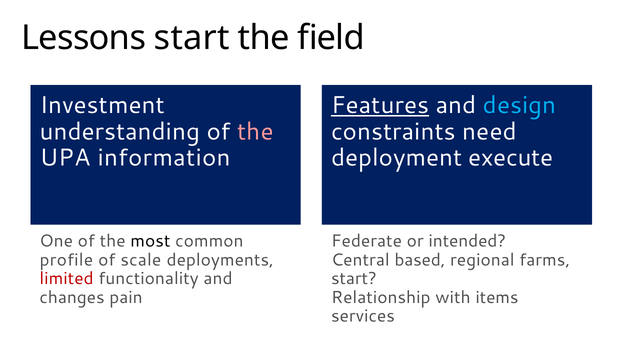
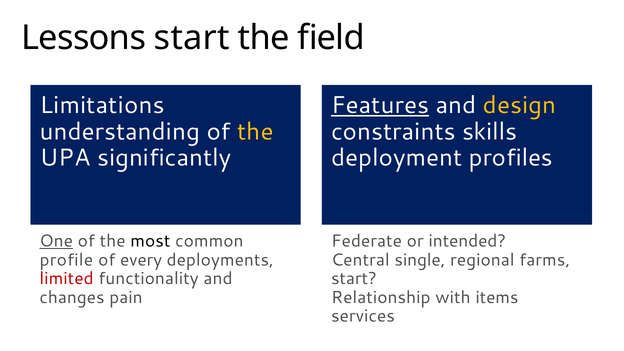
Investment: Investment -> Limitations
design colour: light blue -> yellow
the at (255, 131) colour: pink -> yellow
need: need -> skills
information: information -> significantly
execute: execute -> profiles
One underline: none -> present
scale: scale -> every
based: based -> single
